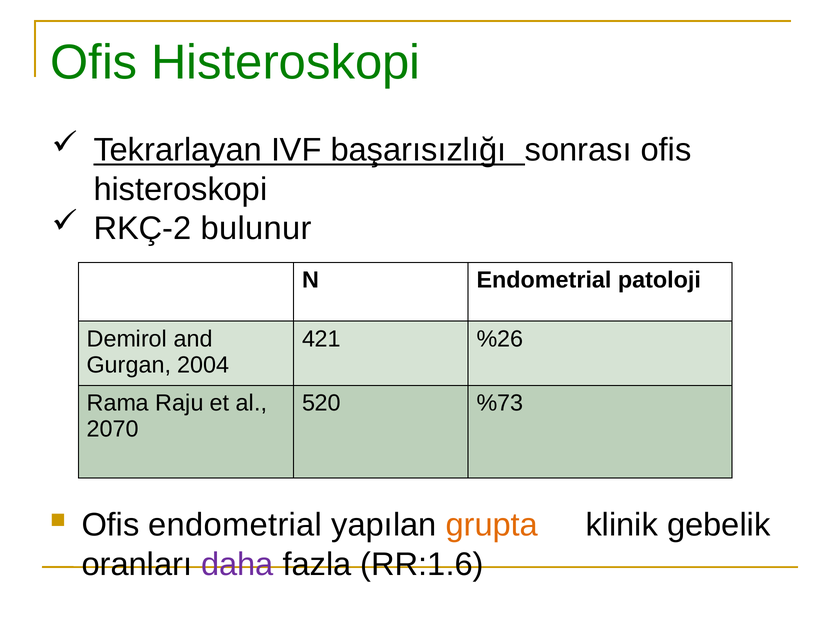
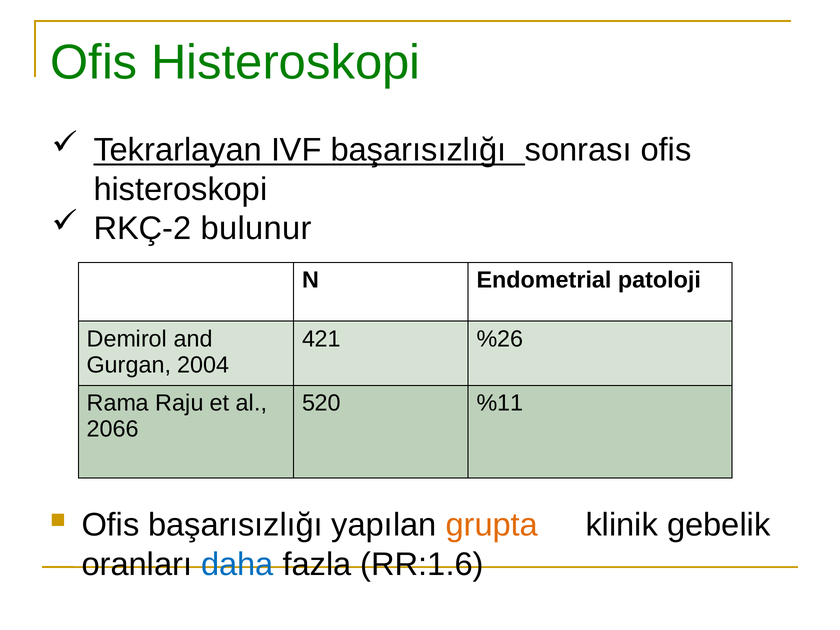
%73: %73 -> %11
2070: 2070 -> 2066
Ofis endometrial: endometrial -> başarısızlığı
daha colour: purple -> blue
